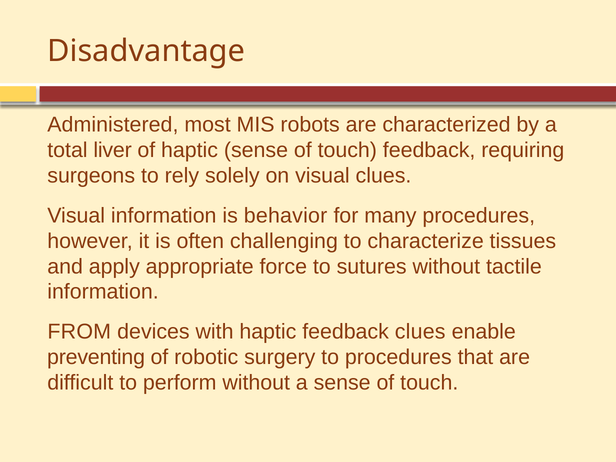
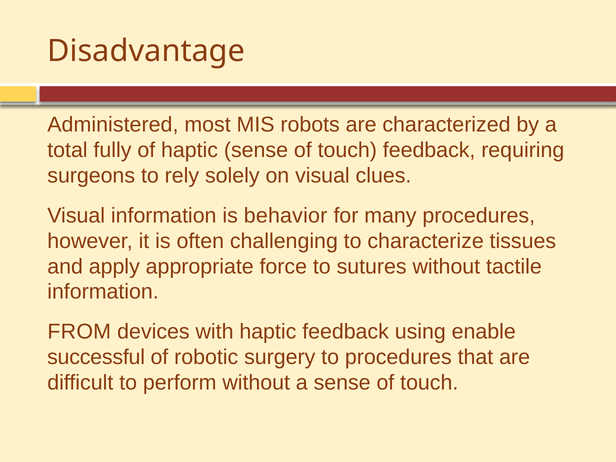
liver: liver -> fully
feedback clues: clues -> using
preventing: preventing -> successful
